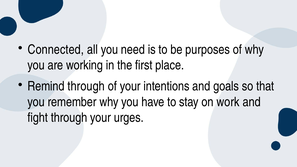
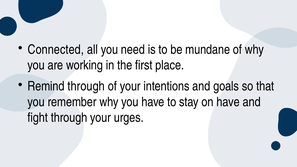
purposes: purposes -> mundane
on work: work -> have
